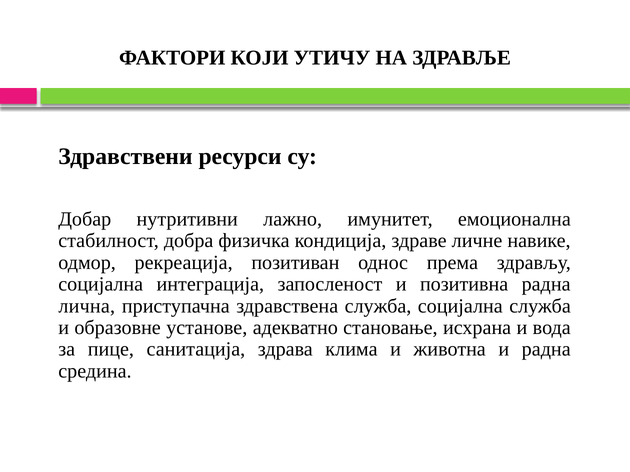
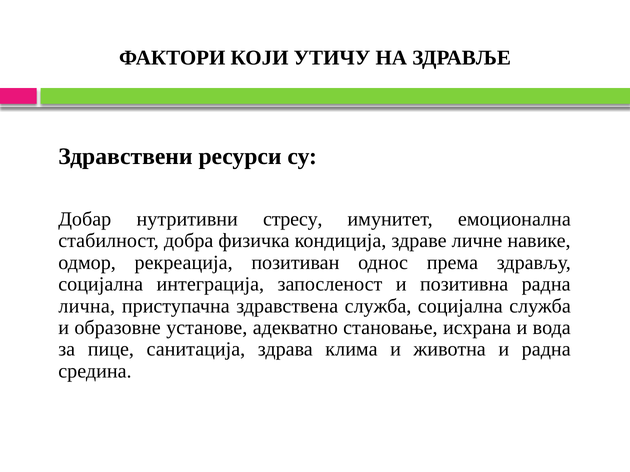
лажно: лажно -> стресу
